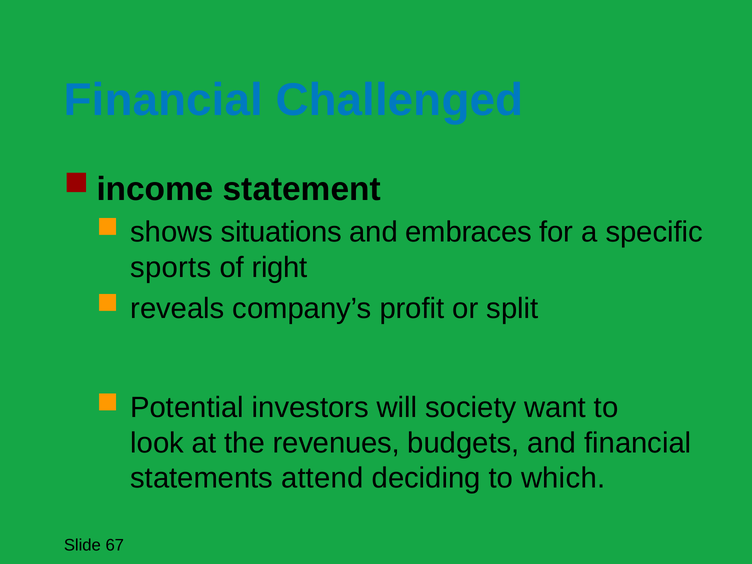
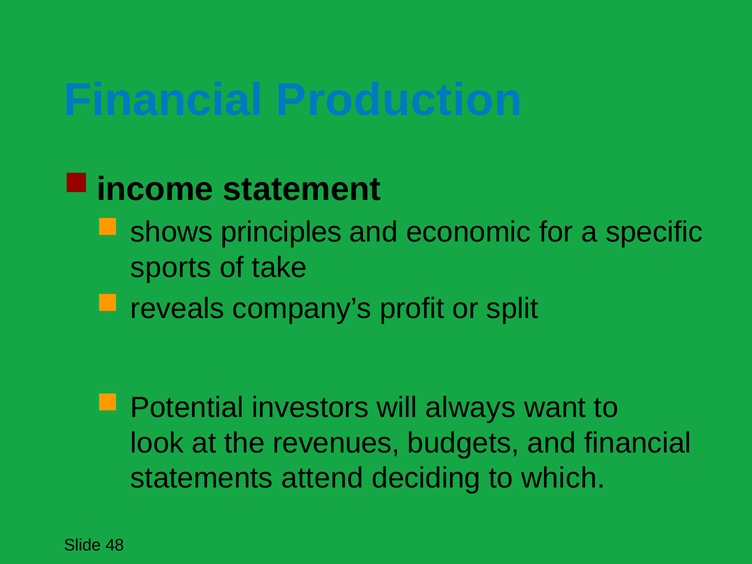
Challenged: Challenged -> Production
situations: situations -> principles
embraces: embraces -> economic
right: right -> take
society: society -> always
67: 67 -> 48
